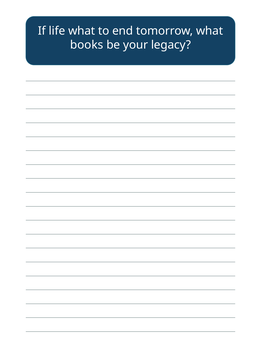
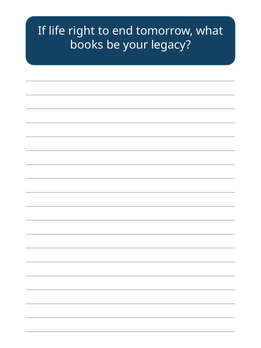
life what: what -> right
